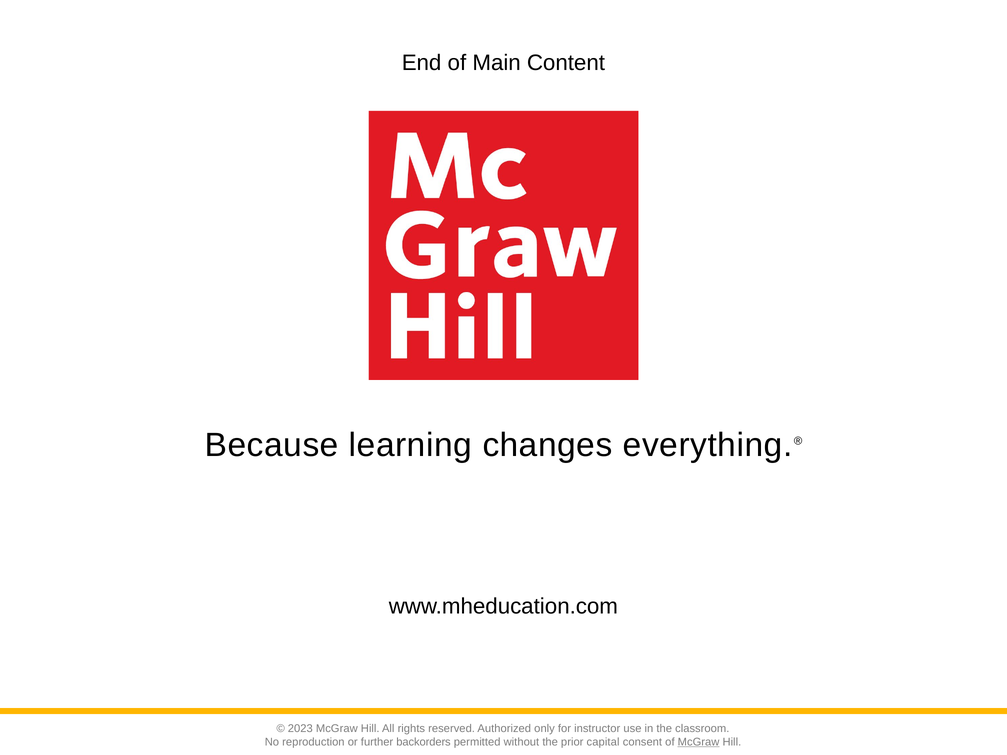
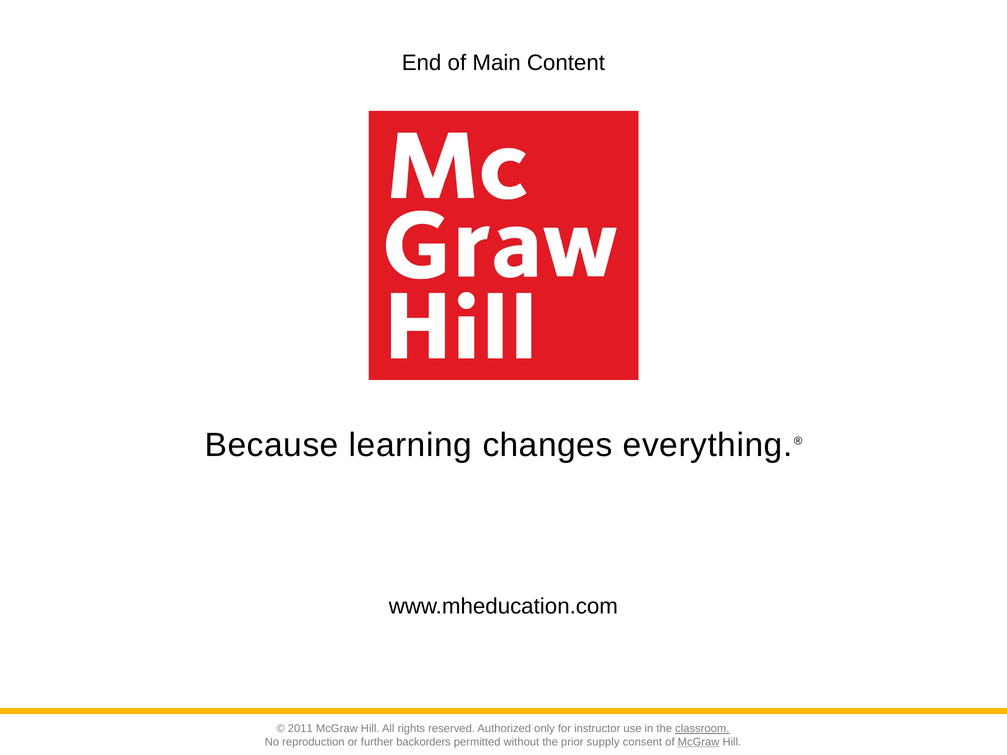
2023: 2023 -> 2011
classroom underline: none -> present
capital: capital -> supply
